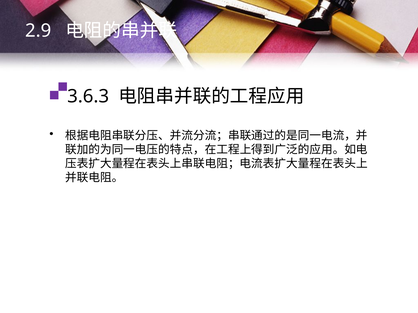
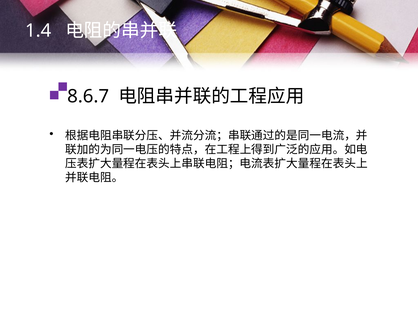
2.9: 2.9 -> 1.4
3.6.3: 3.6.3 -> 8.6.7
